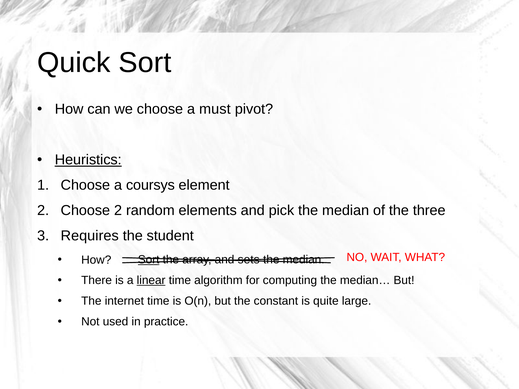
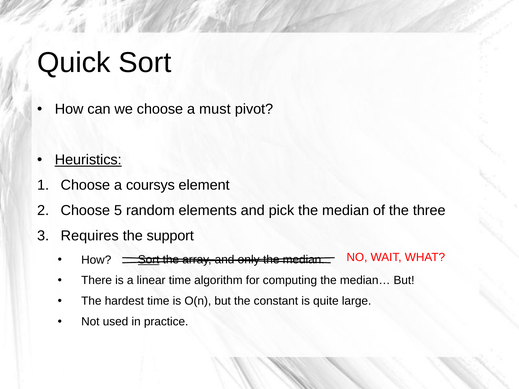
Choose 2: 2 -> 5
student: student -> support
sets: sets -> only
linear underline: present -> none
internet: internet -> hardest
